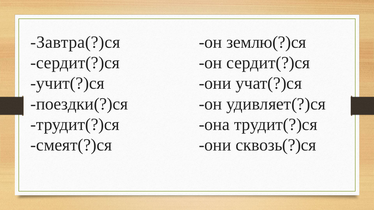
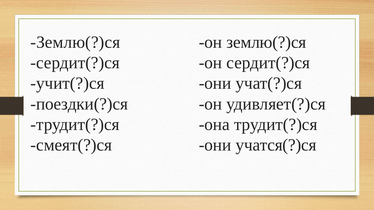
Завтра(?)ся at (75, 42): Завтра(?)ся -> Землю(?)ся
сквозь(?)ся: сквозь(?)ся -> учатся(?)ся
